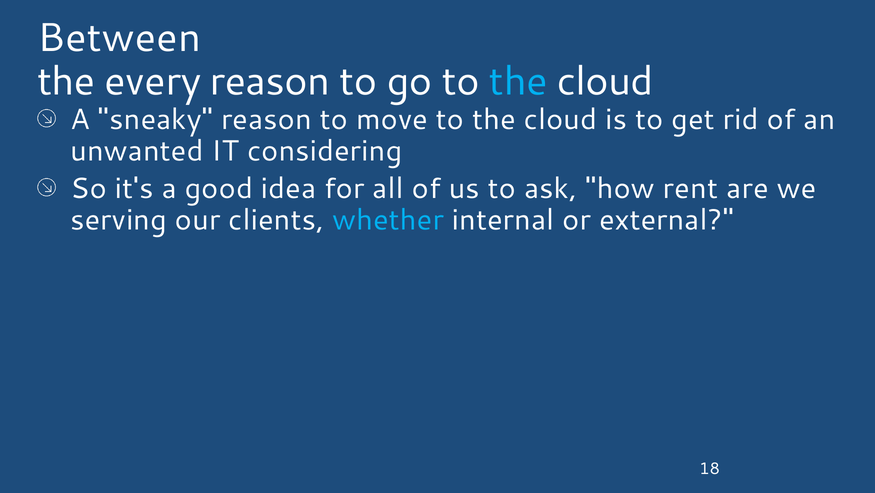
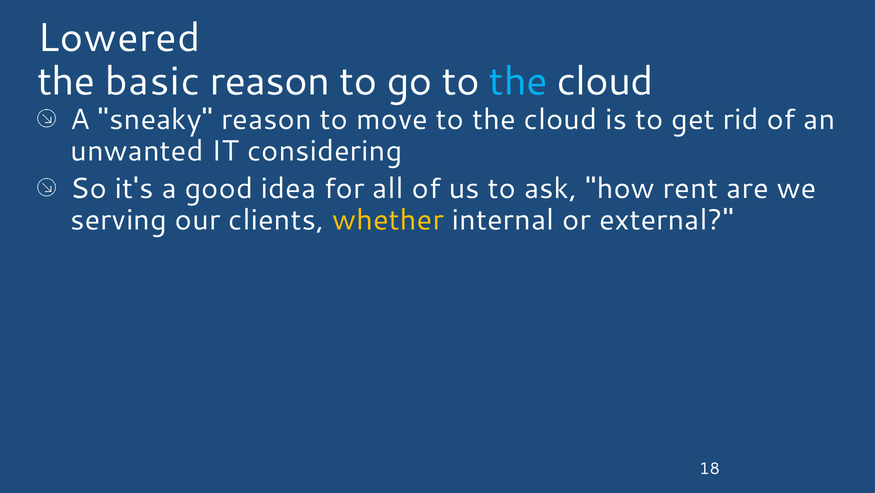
Between: Between -> Lowered
every: every -> basic
whether colour: light blue -> yellow
